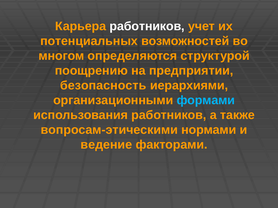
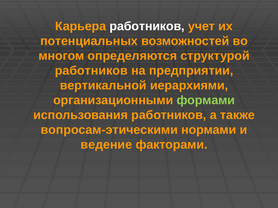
поощрению at (91, 71): поощрению -> работников
безопасность: безопасность -> вертикальной
формами colour: light blue -> light green
